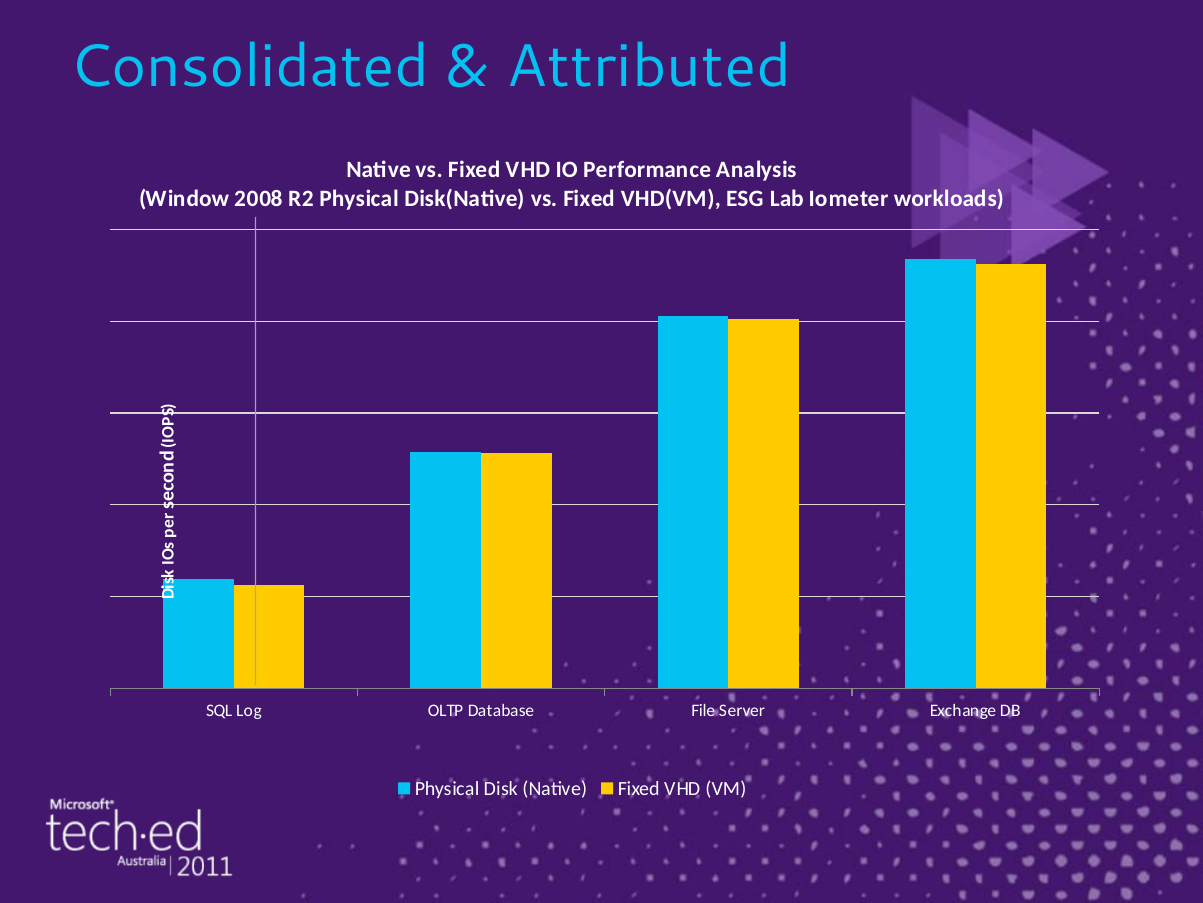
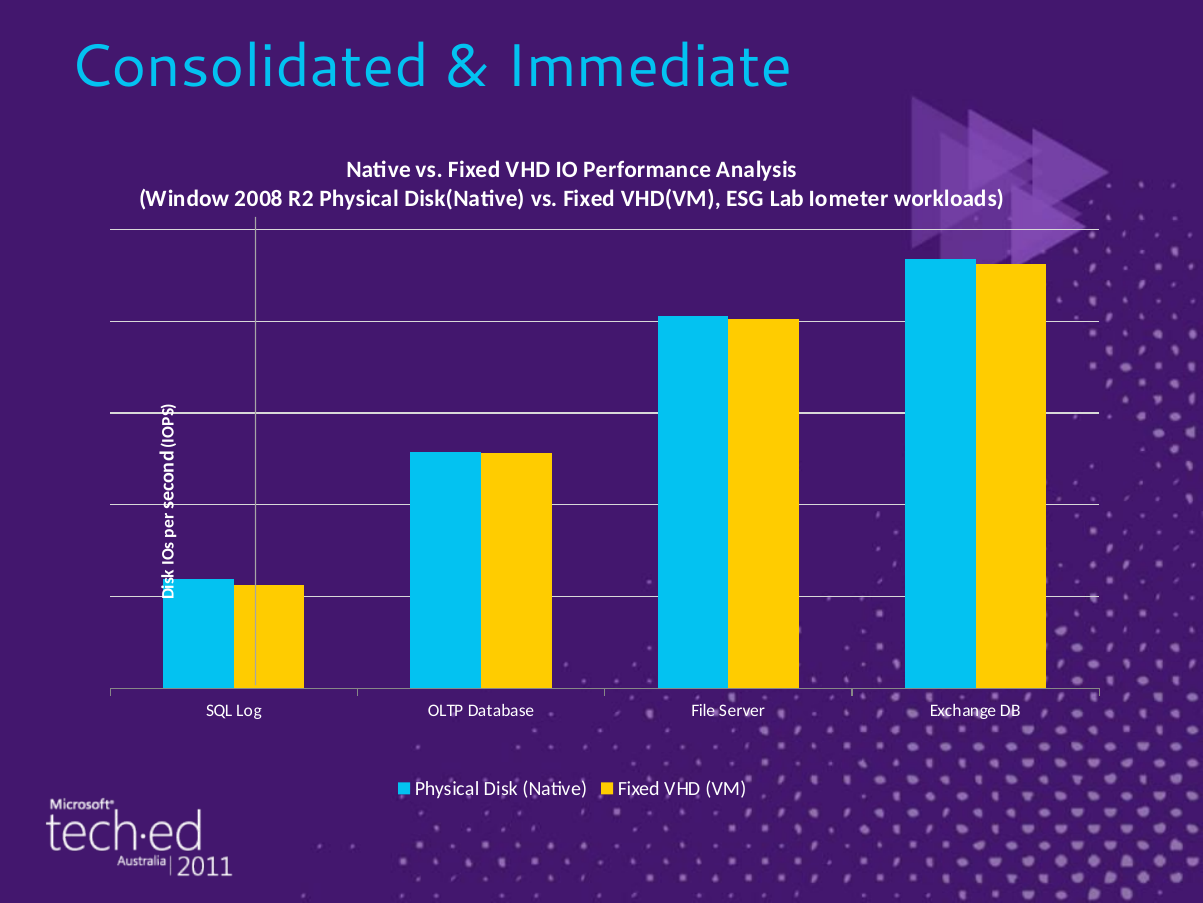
Attributed: Attributed -> Immediate
